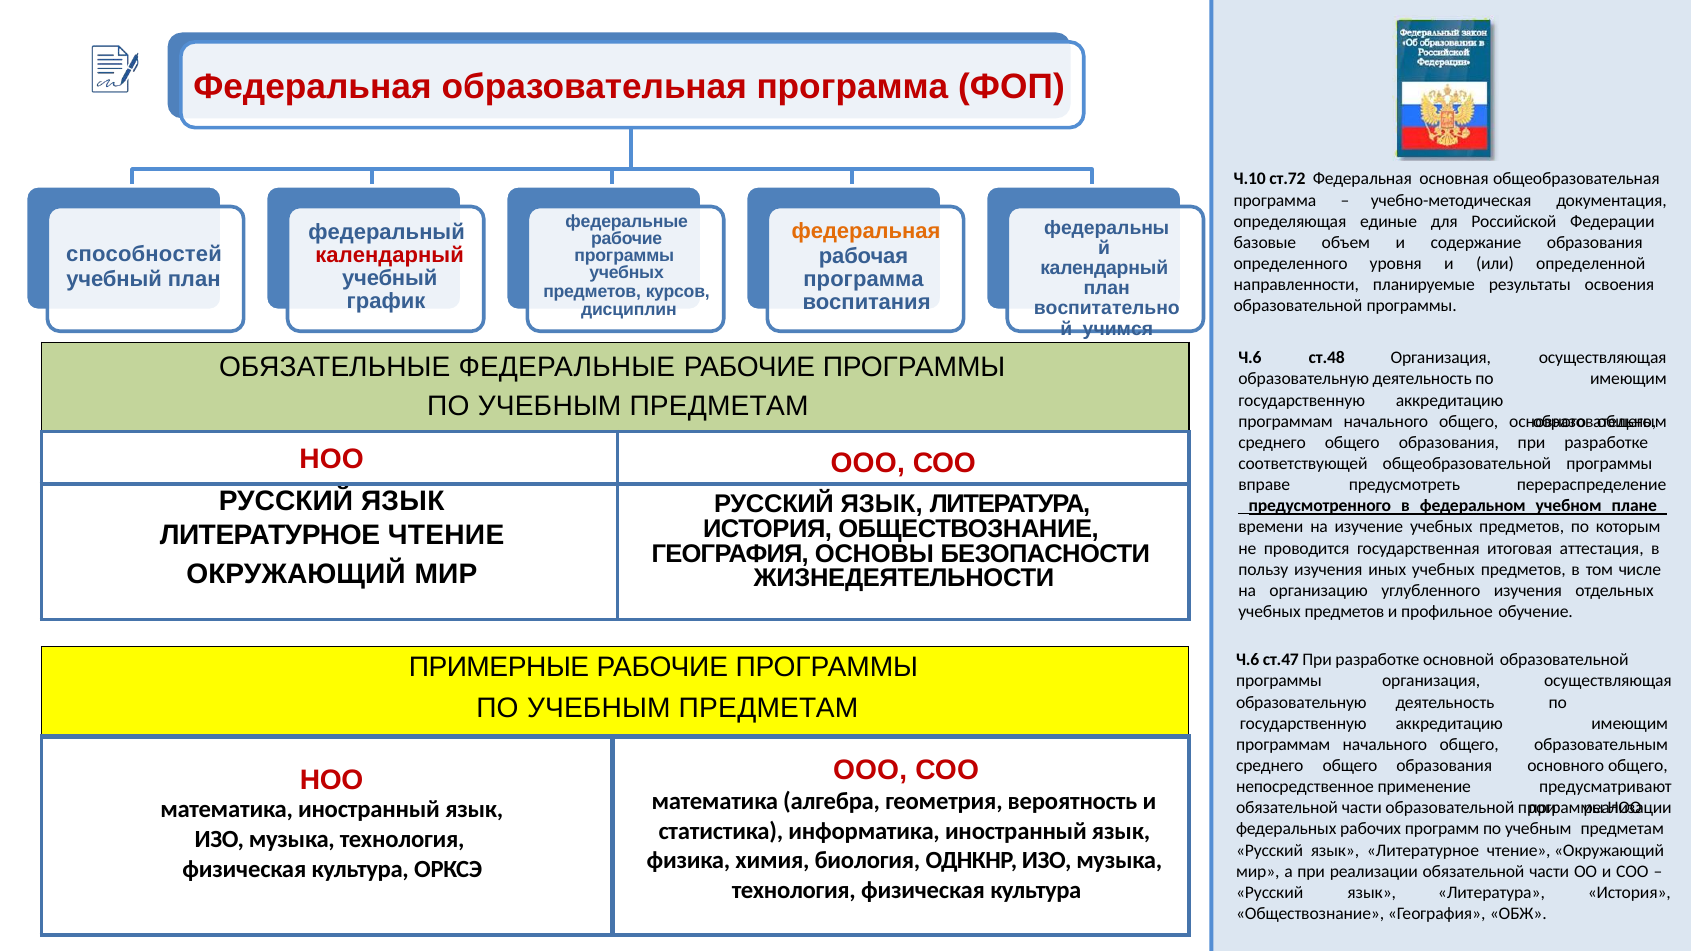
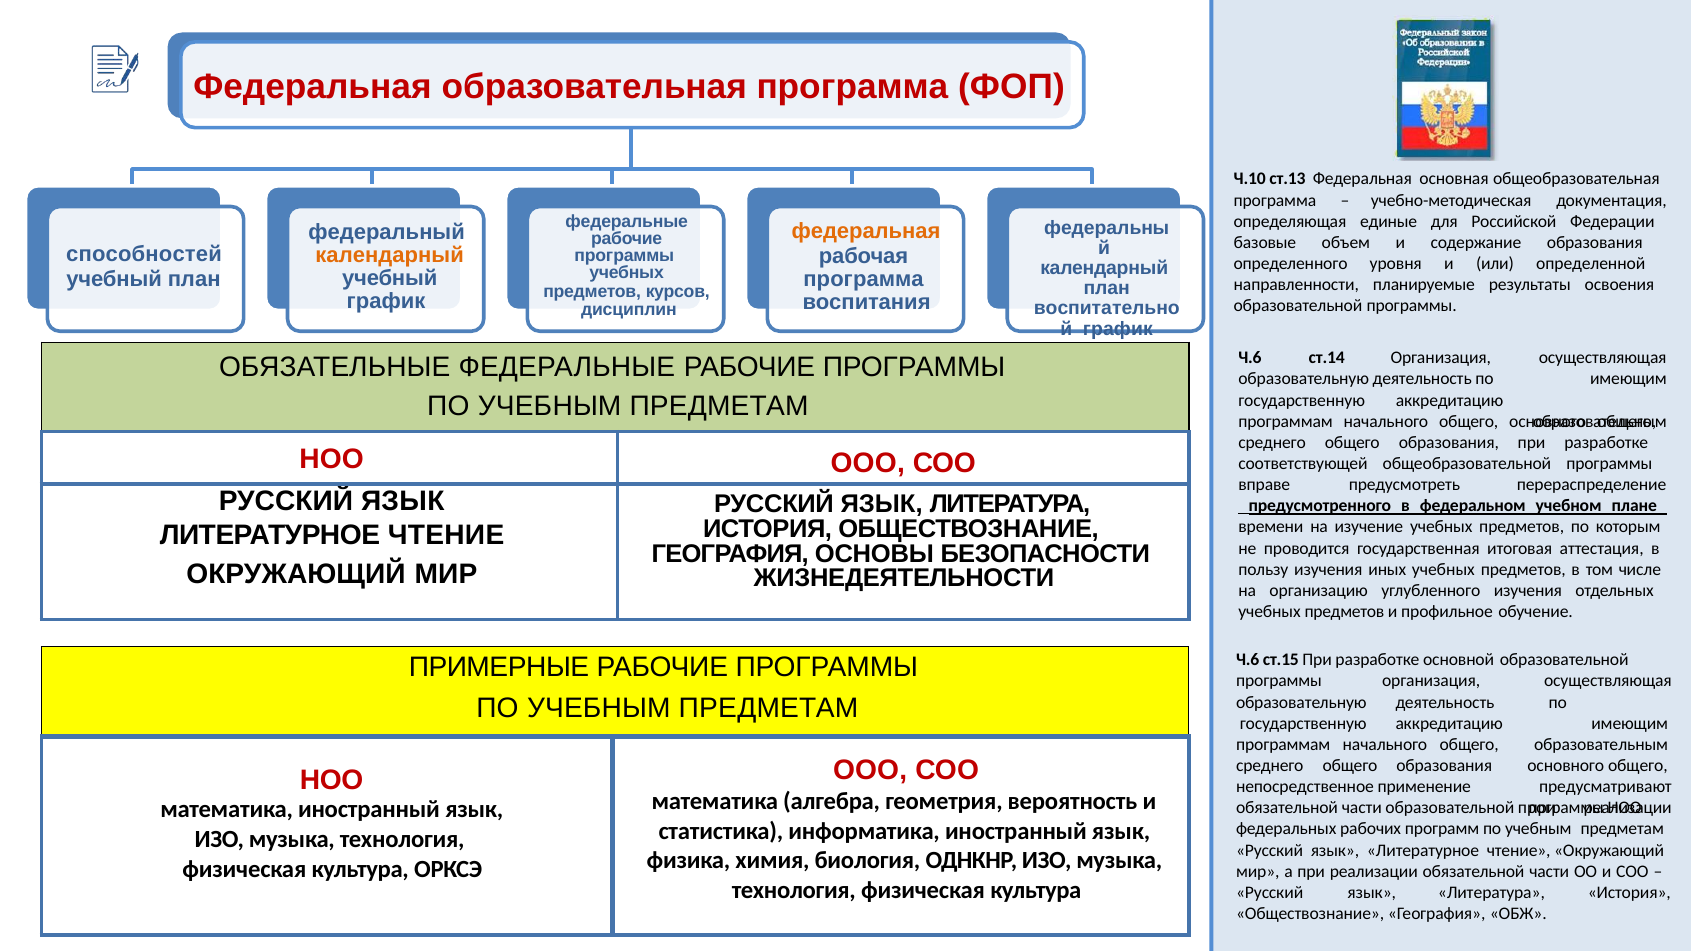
ст.72: ст.72 -> ст.13
календарный at (390, 255) colour: red -> orange
учимся at (1118, 329): учимся -> график
ст.48: ст.48 -> ст.14
ст.47: ст.47 -> ст.15
